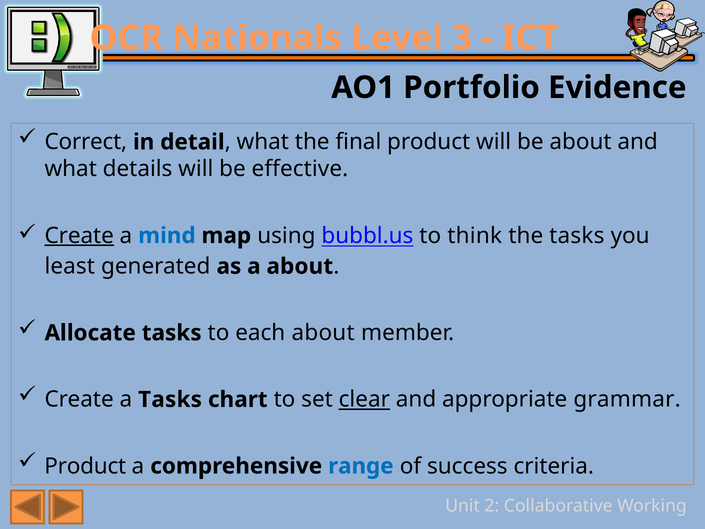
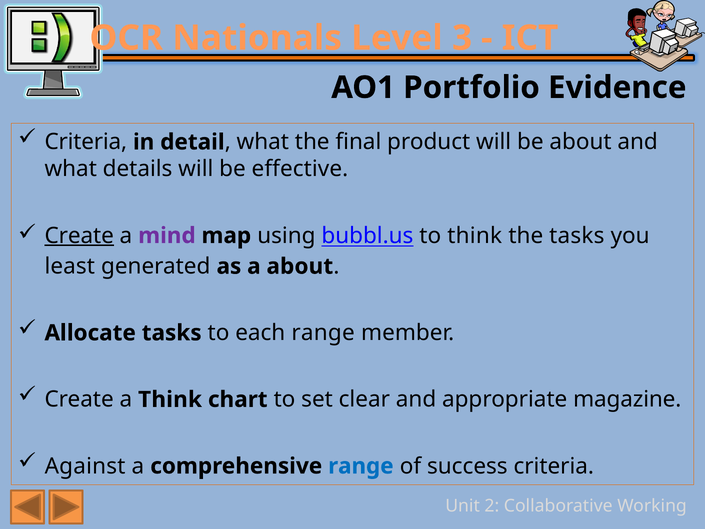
Correct at (86, 142): Correct -> Criteria
mind colour: blue -> purple
each about: about -> range
a Tasks: Tasks -> Think
clear underline: present -> none
grammar: grammar -> magazine
Product at (85, 466): Product -> Against
